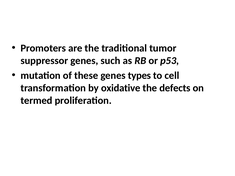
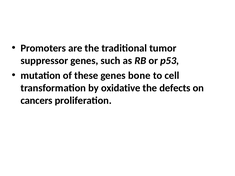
types: types -> bone
termed: termed -> cancers
